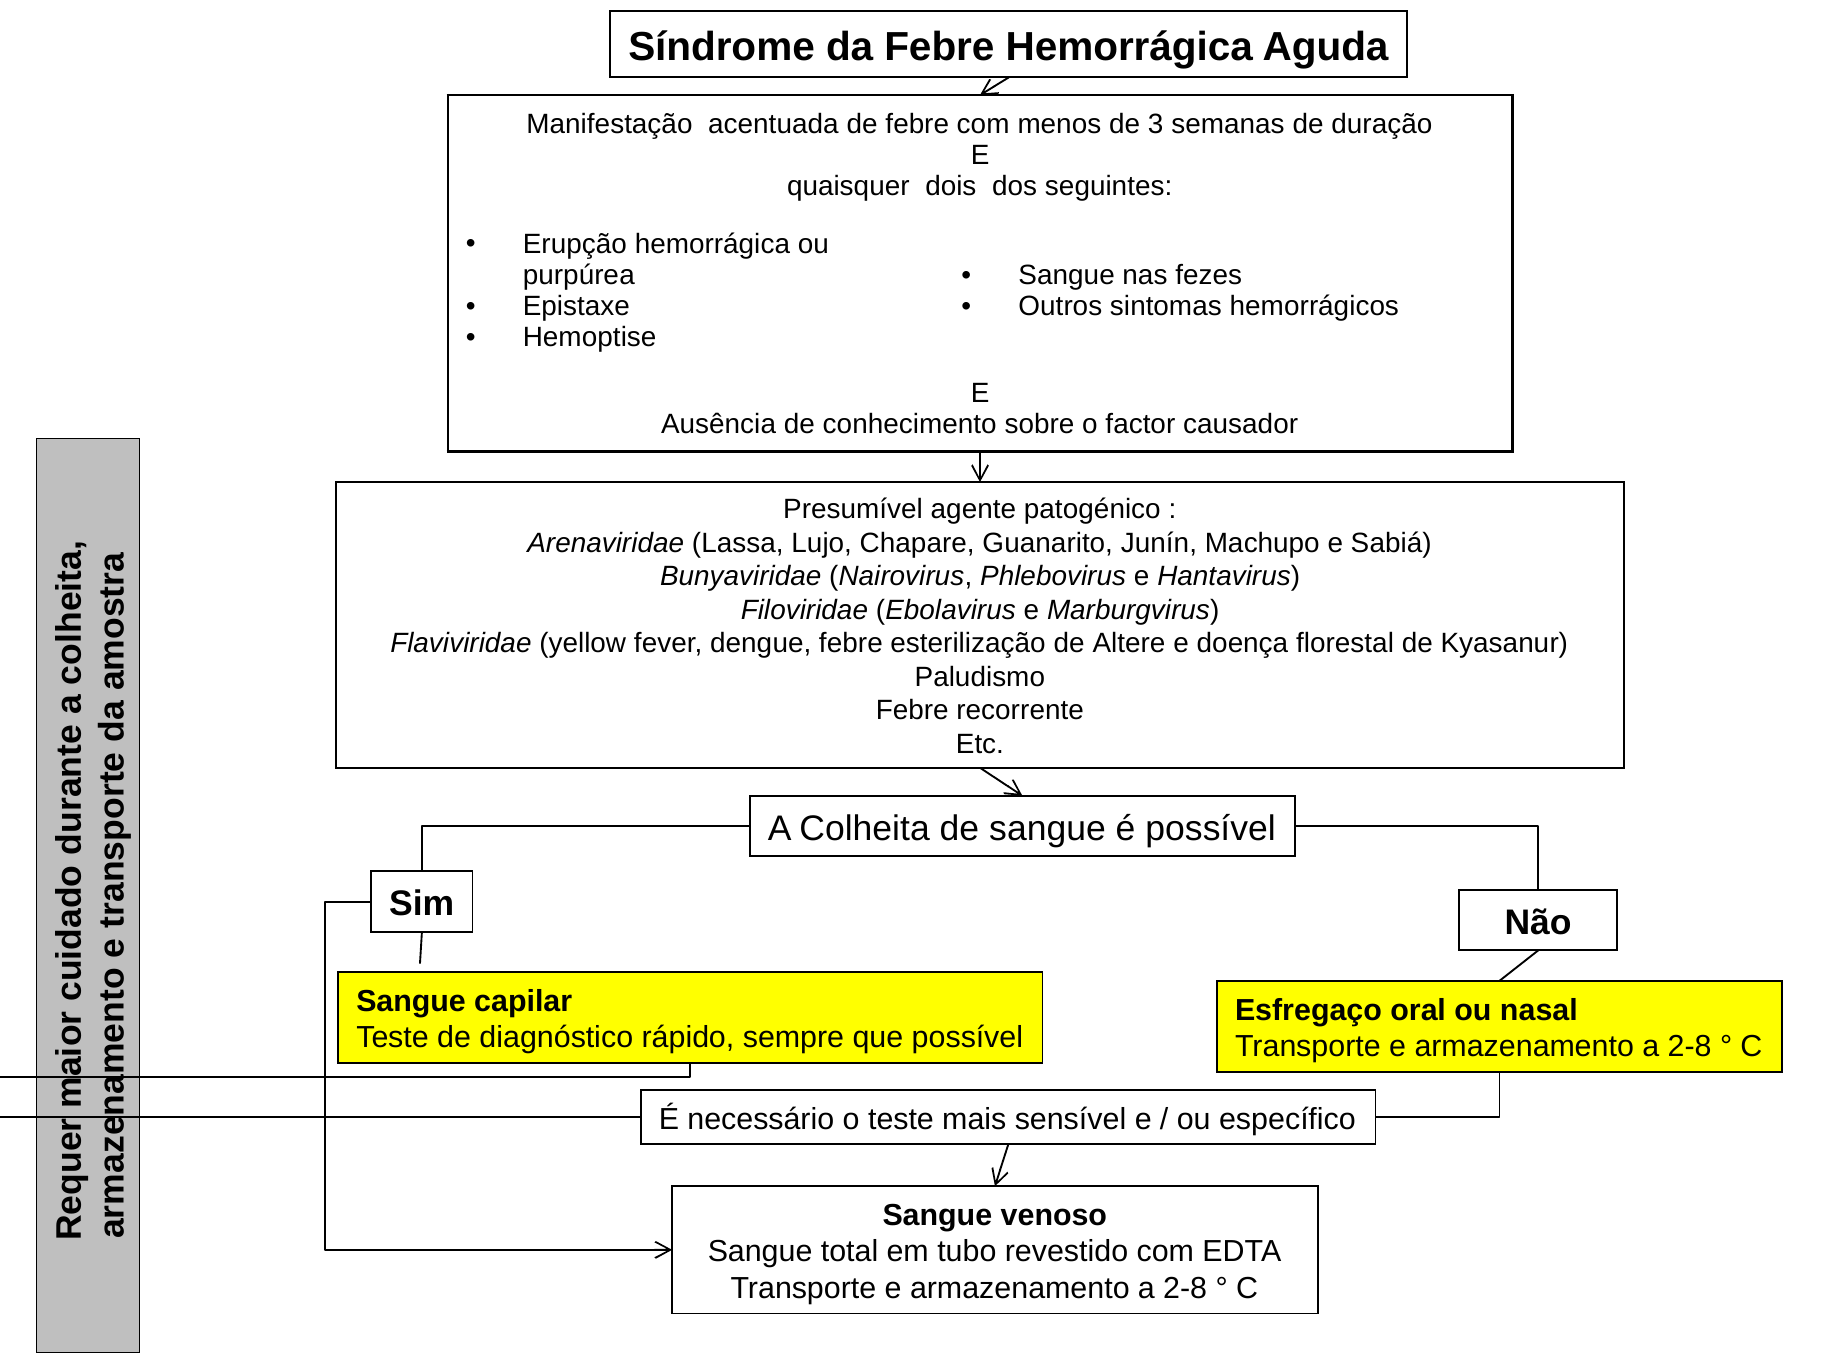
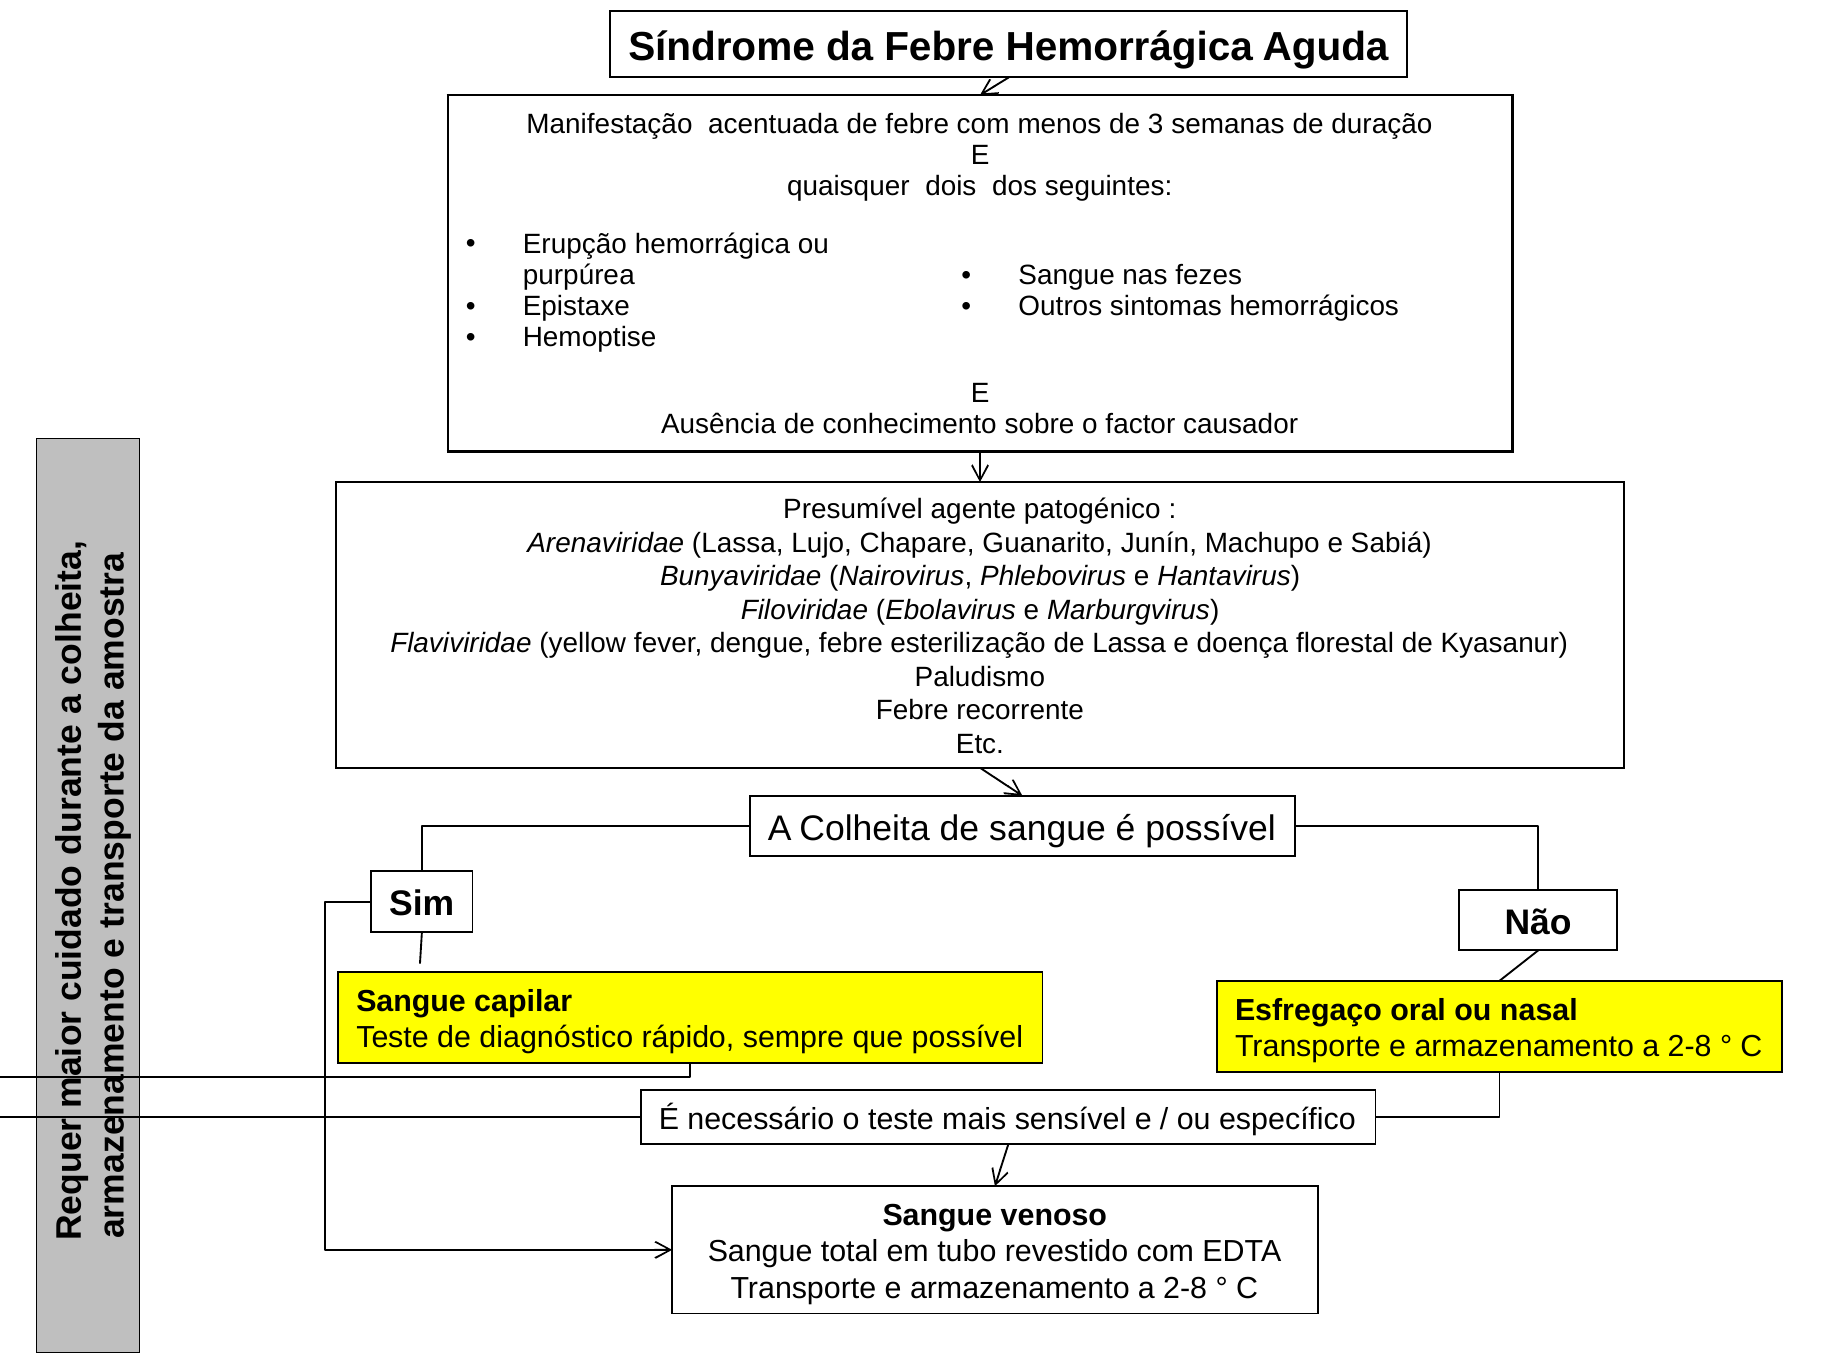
de Altere: Altere -> Lassa
